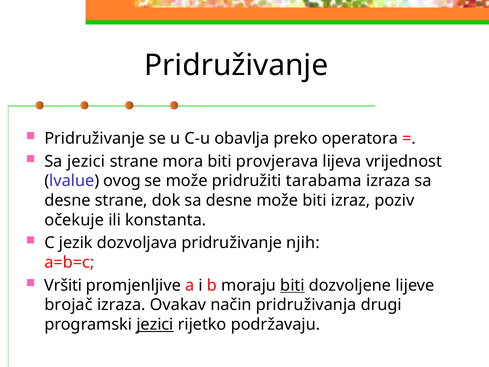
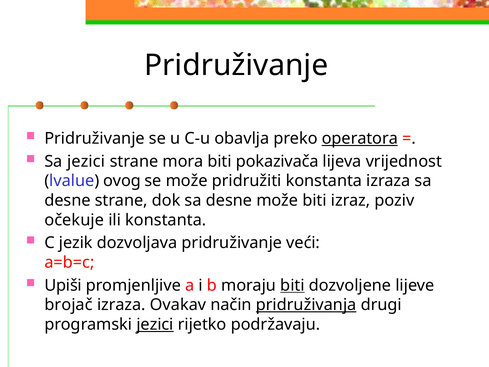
operatora underline: none -> present
provjerava: provjerava -> pokazivača
pridružiti tarabama: tarabama -> konstanta
njih: njih -> veći
Vršiti: Vršiti -> Upiši
pridruživanja underline: none -> present
